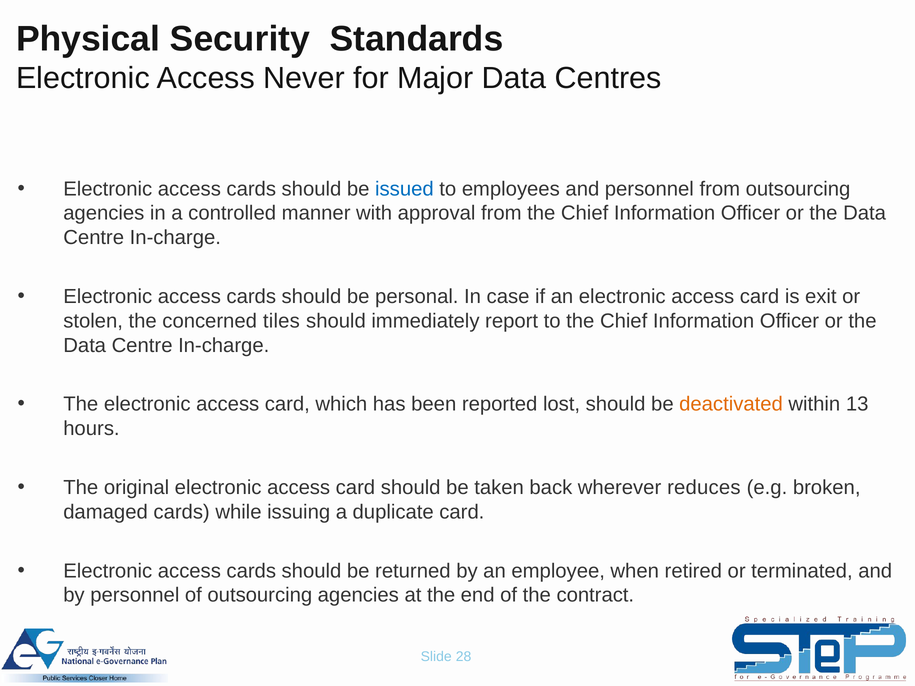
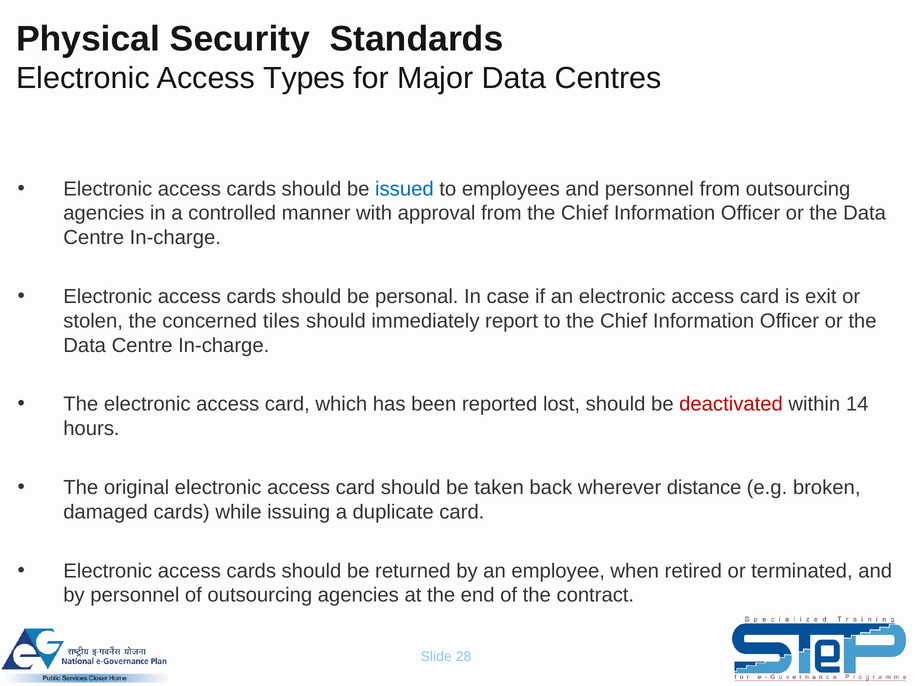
Never: Never -> Types
deactivated colour: orange -> red
13: 13 -> 14
reduces: reduces -> distance
